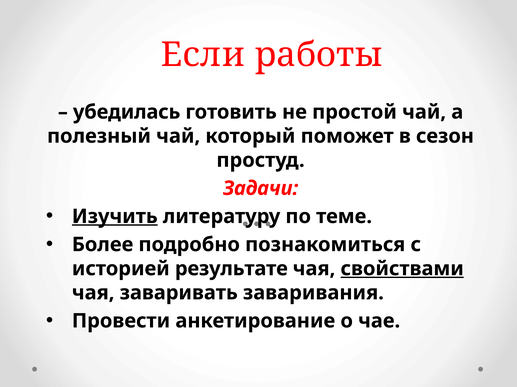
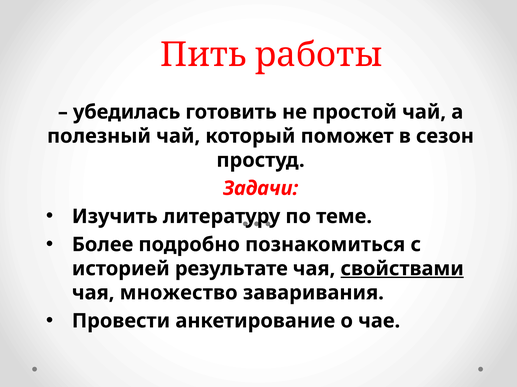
Если: Если -> Пить
Изучить underline: present -> none
заваривать: заваривать -> множество
